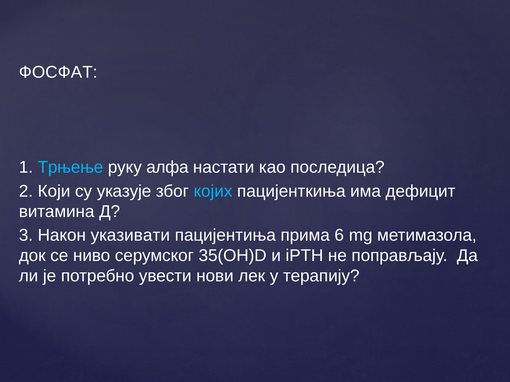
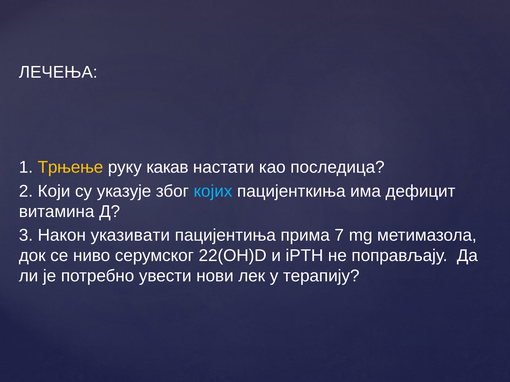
ФОСФАТ: ФОСФАТ -> ЛЕЧЕЊА
Трњење colour: light blue -> yellow
алфа: алфа -> какав
6: 6 -> 7
35(OH)D: 35(OH)D -> 22(OH)D
